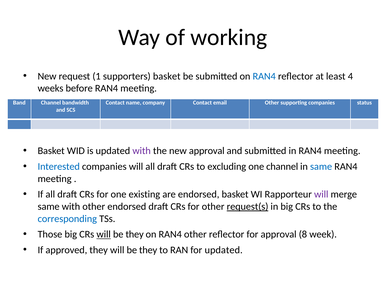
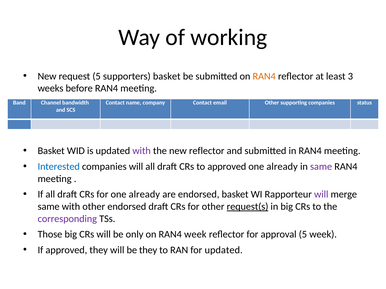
request 1: 1 -> 5
RAN4 at (264, 76) colour: blue -> orange
4: 4 -> 3
new approval: approval -> reflector
to excluding: excluding -> approved
channel at (282, 167): channel -> already
same at (321, 167) colour: blue -> purple
for one existing: existing -> already
corresponding colour: blue -> purple
will at (104, 235) underline: present -> none
they at (135, 235): they -> only
RAN4 other: other -> week
approval 8: 8 -> 5
